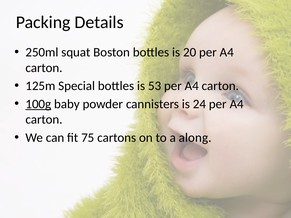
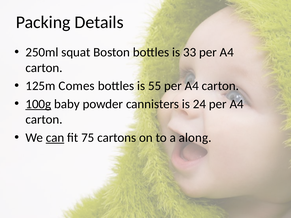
20: 20 -> 33
Special: Special -> Comes
53: 53 -> 55
can underline: none -> present
